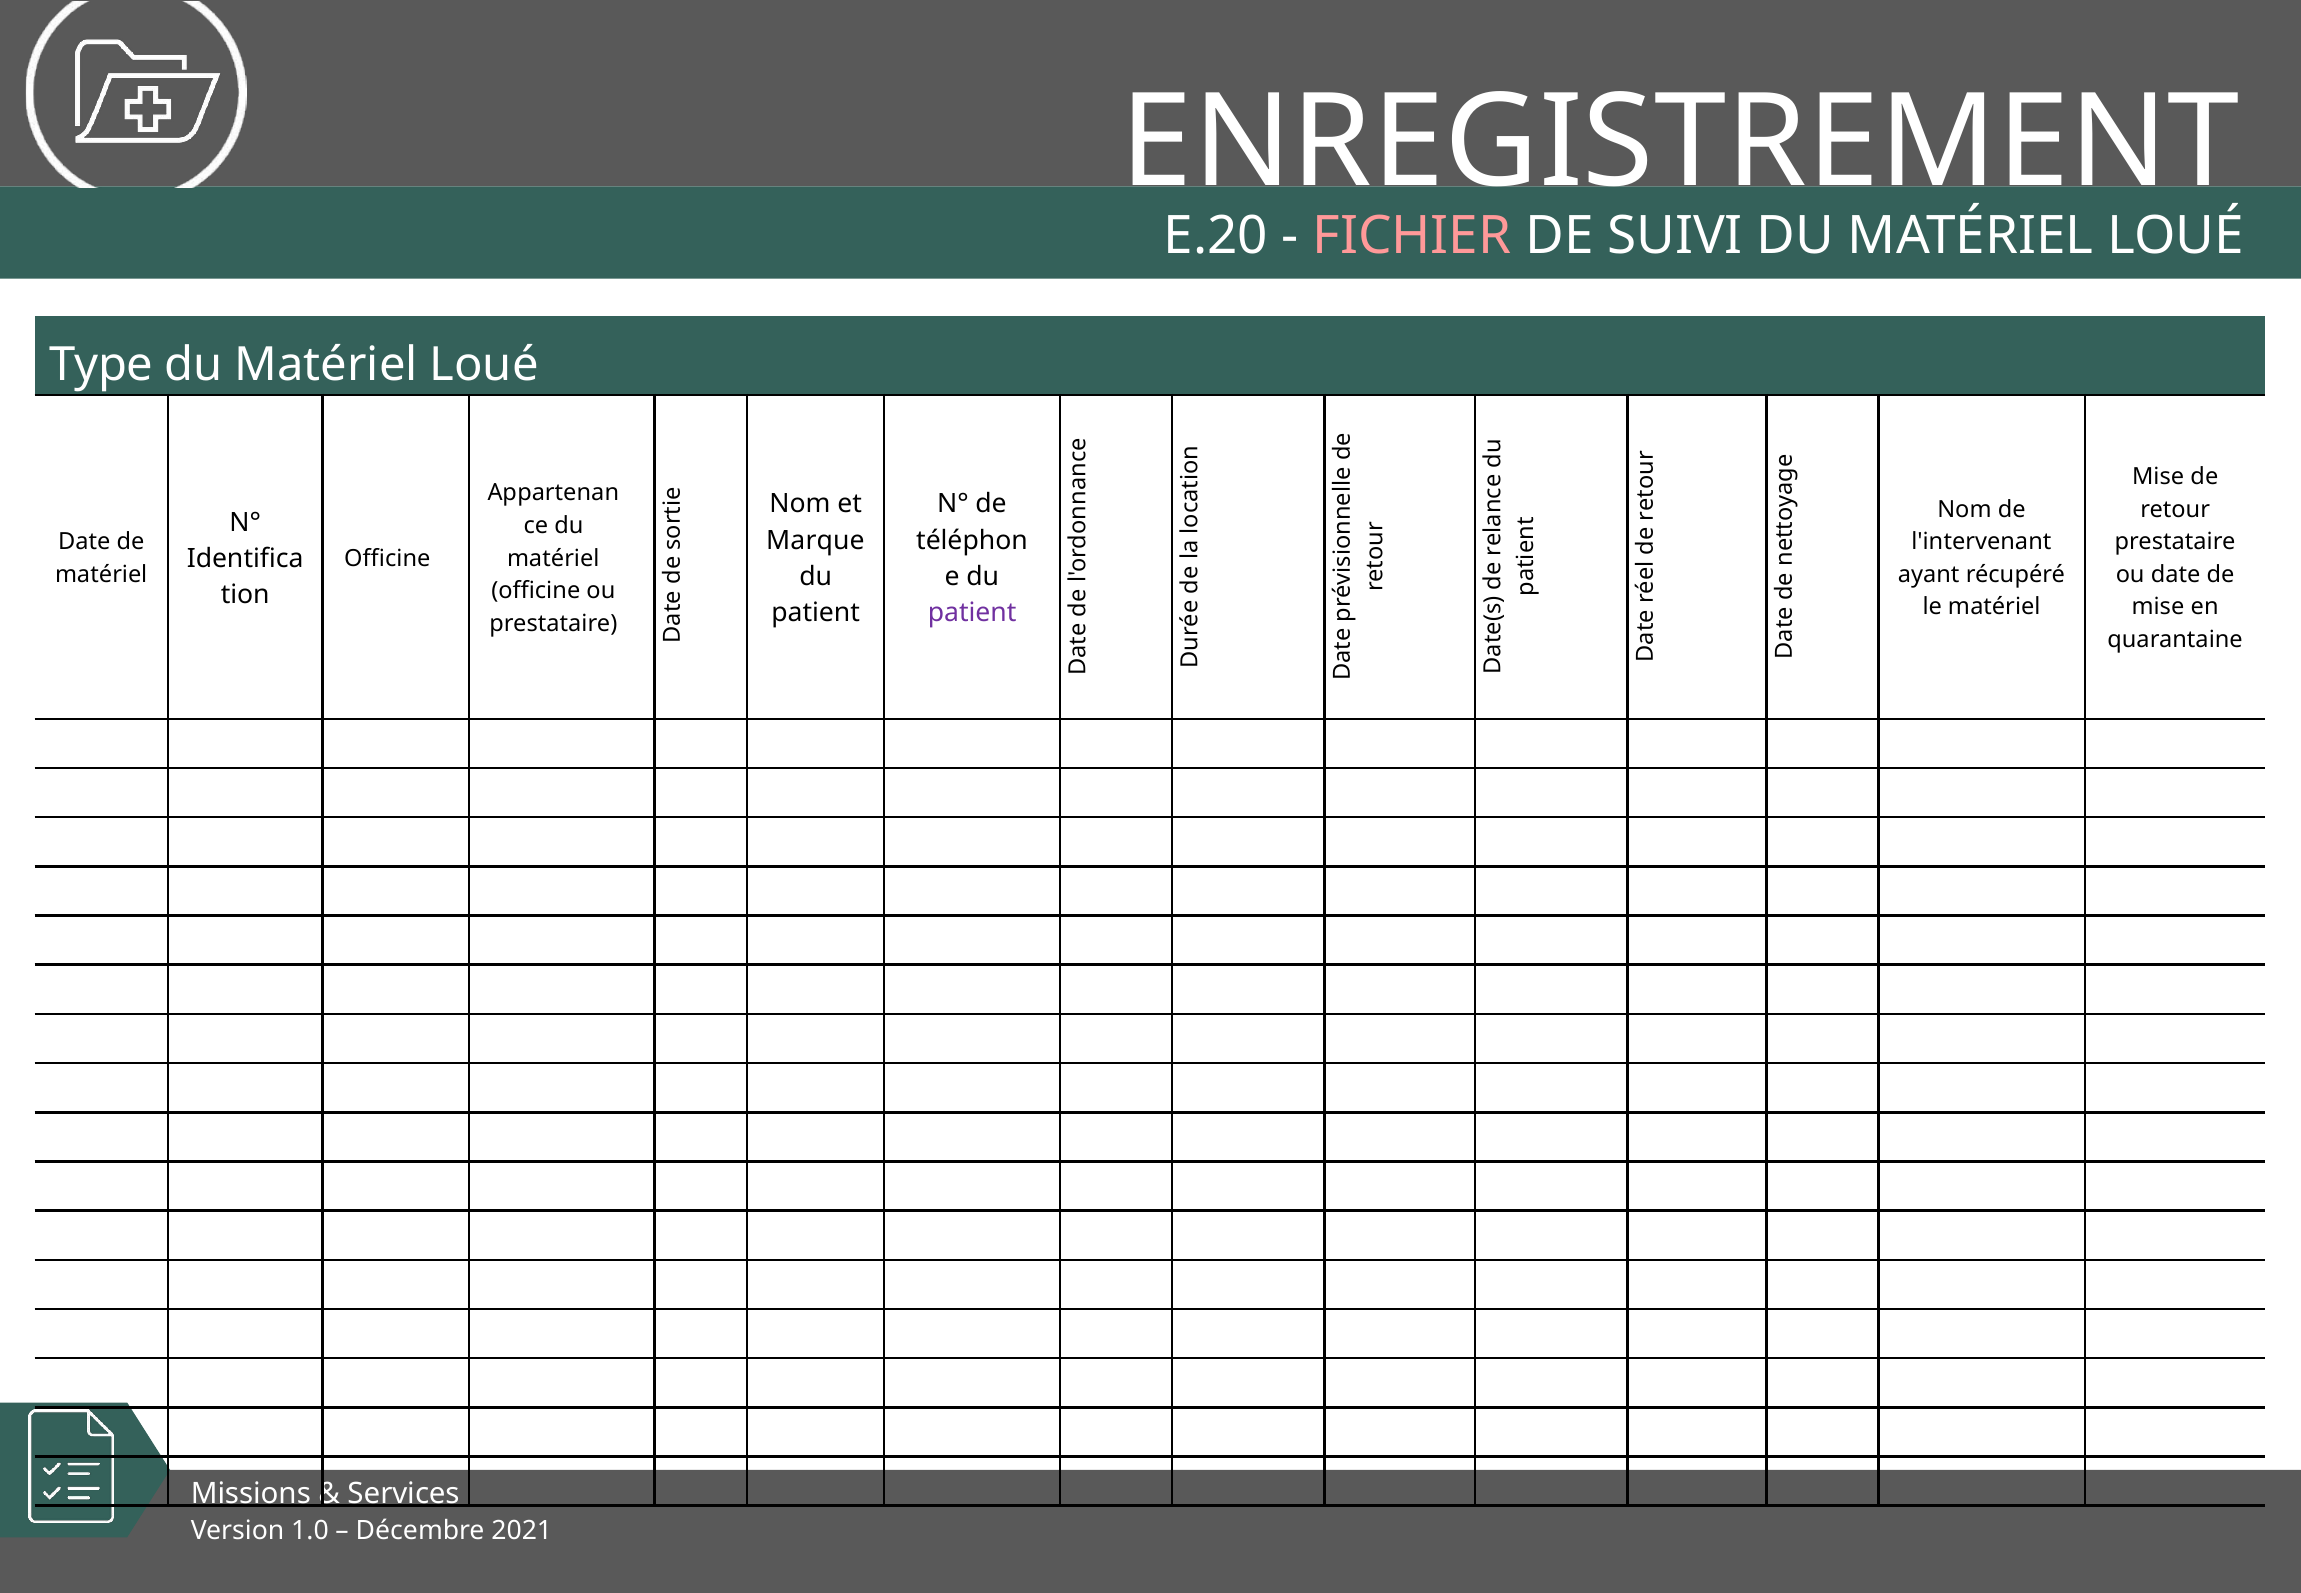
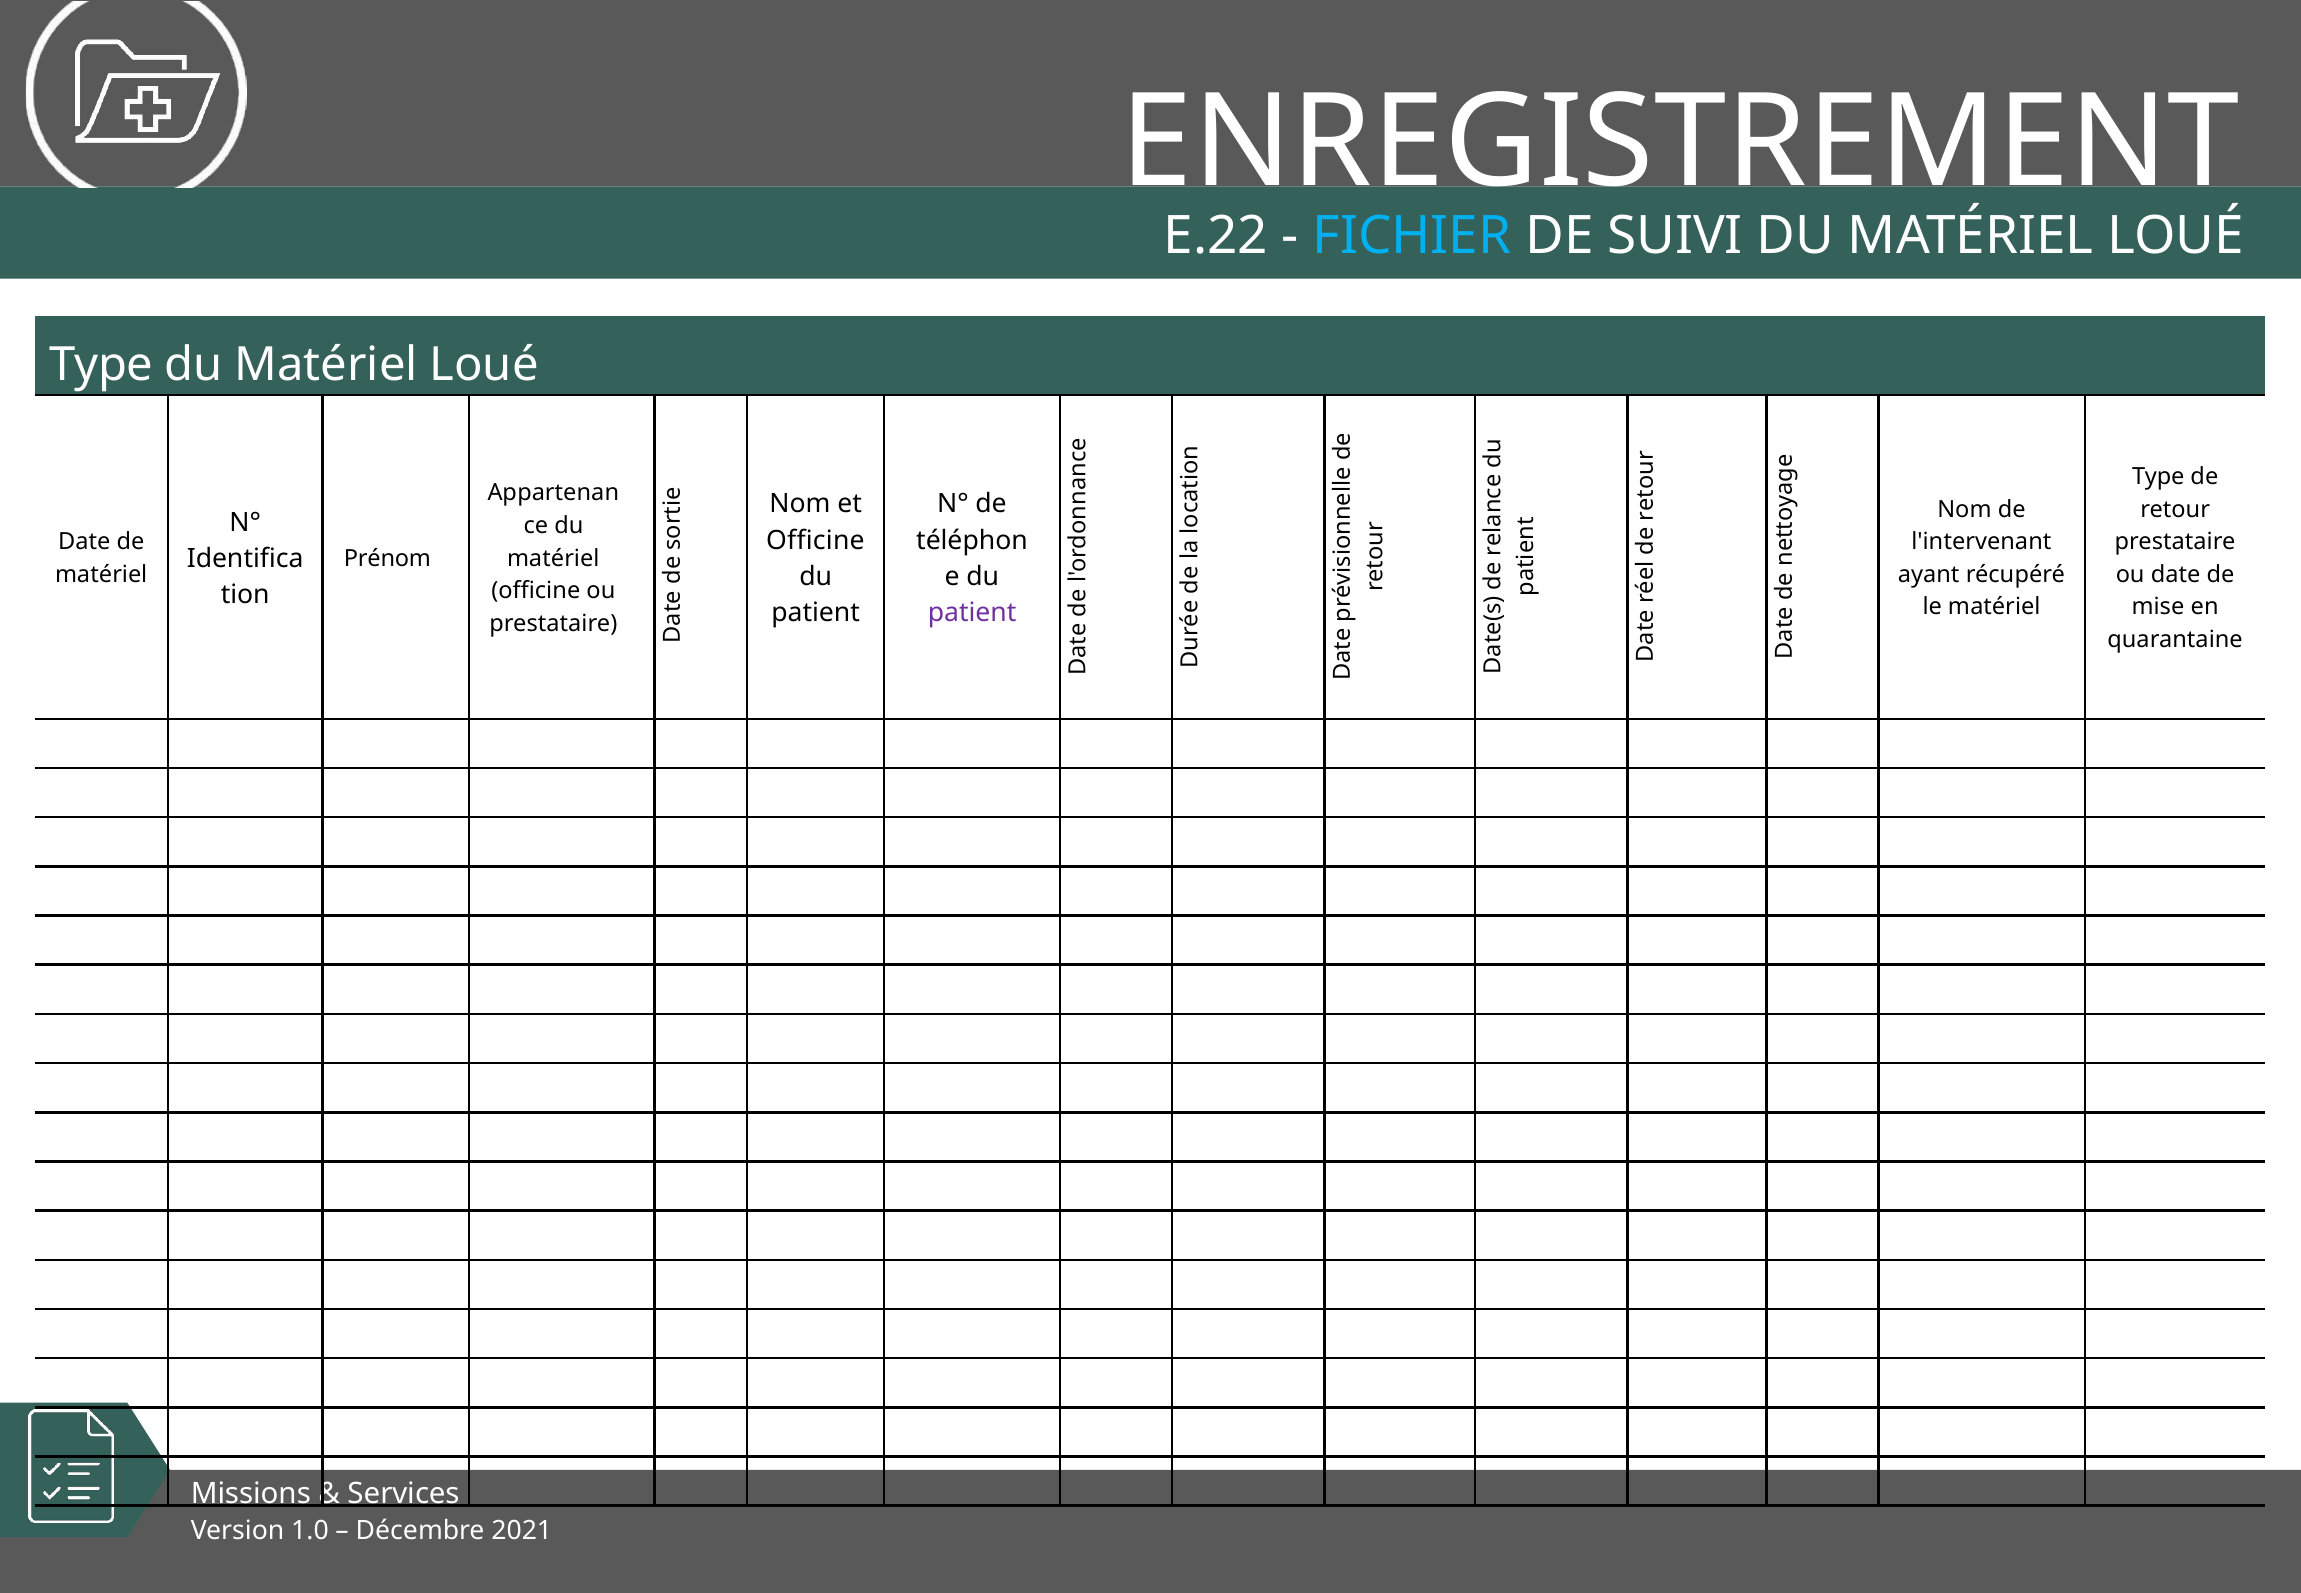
E.20: E.20 -> E.22
FICHIER colour: pink -> light blue
Mise at (2158, 477): Mise -> Type
Marque at (815, 540): Marque -> Officine
Officine at (387, 558): Officine -> Prénom
